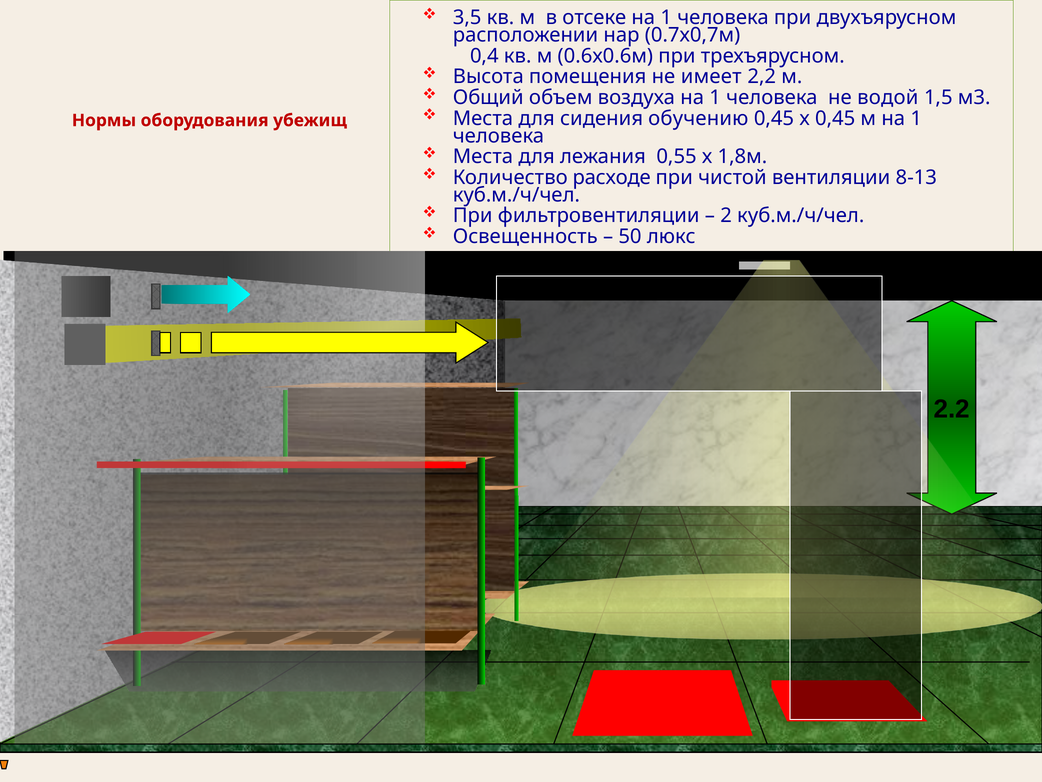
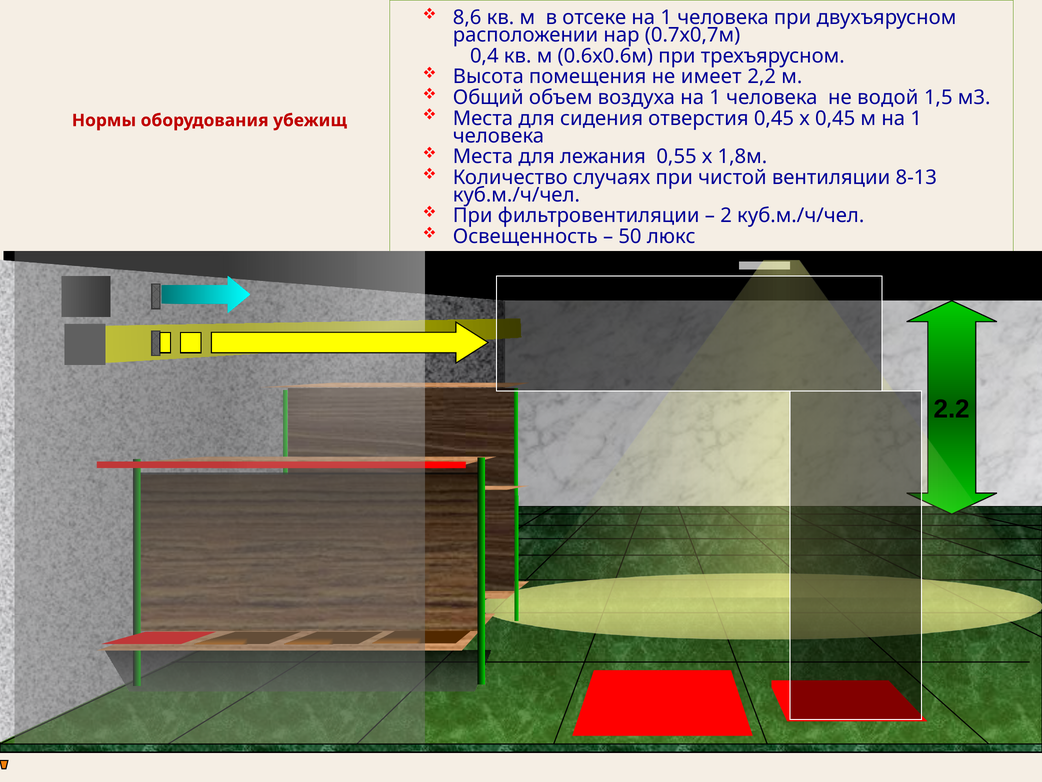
3,5: 3,5 -> 8,6
обучению: обучению -> отверстия
расходе: расходе -> случаях
